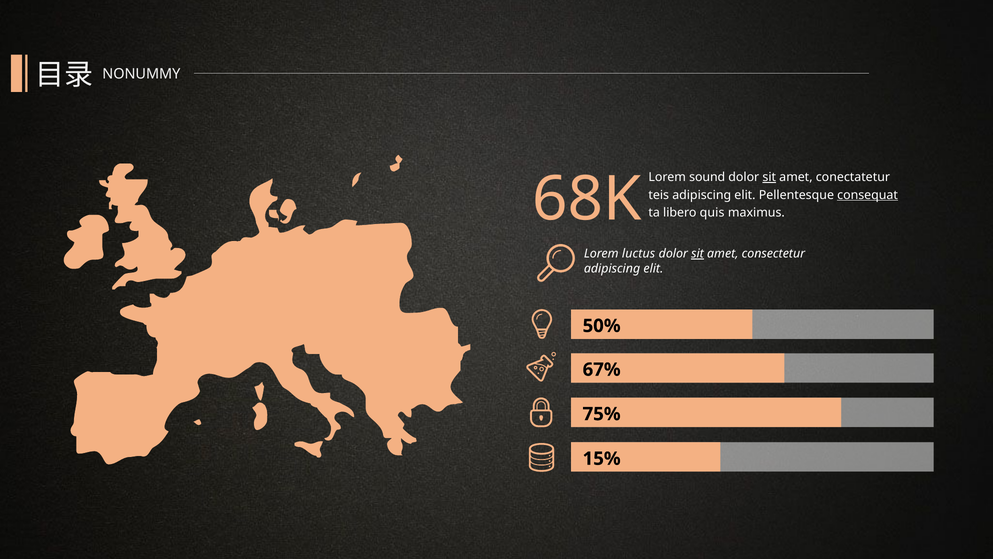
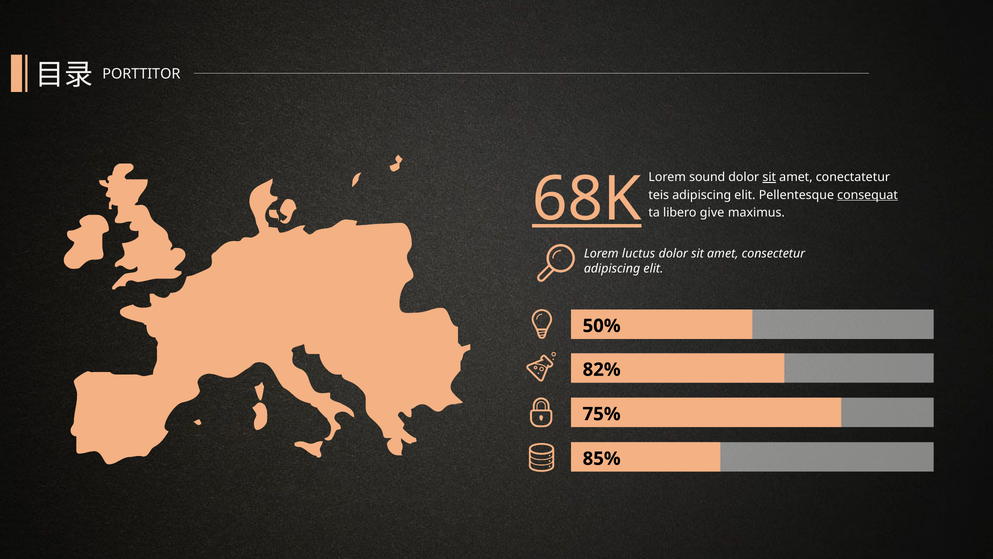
NONUMMY: NONUMMY -> PORTTITOR
68K underline: none -> present
quis: quis -> give
sit at (698, 253) underline: present -> none
67%: 67% -> 82%
15%: 15% -> 85%
